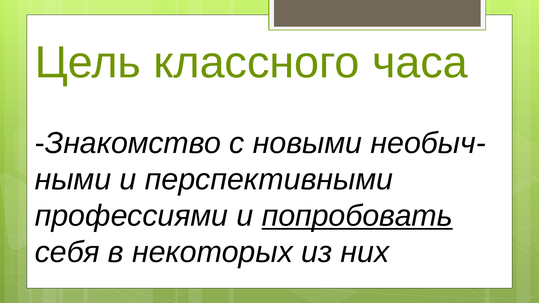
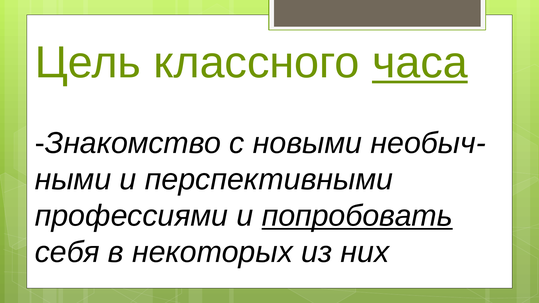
часа underline: none -> present
